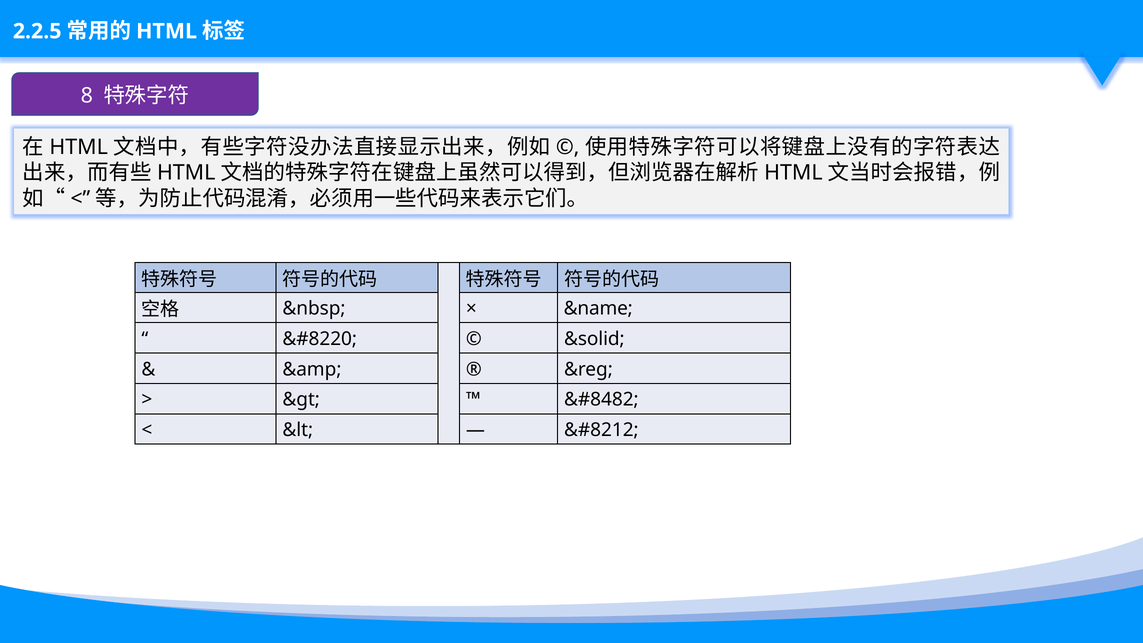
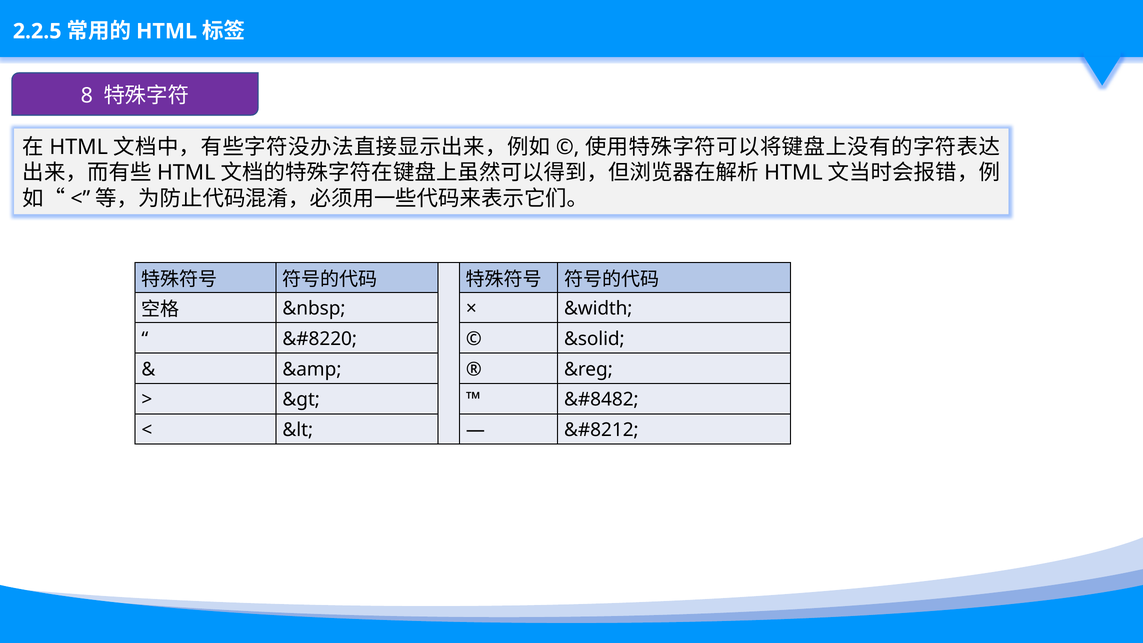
&name: &name -> &width
